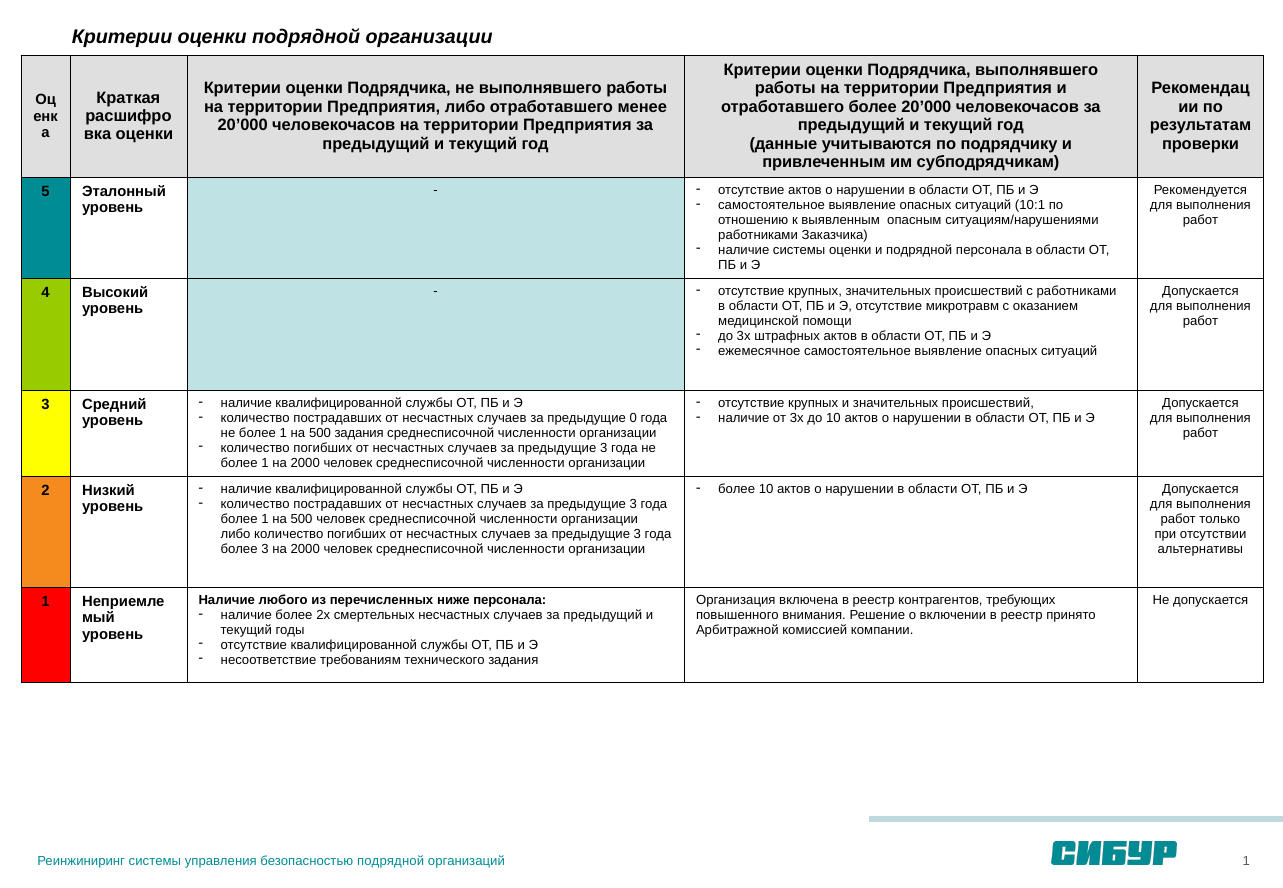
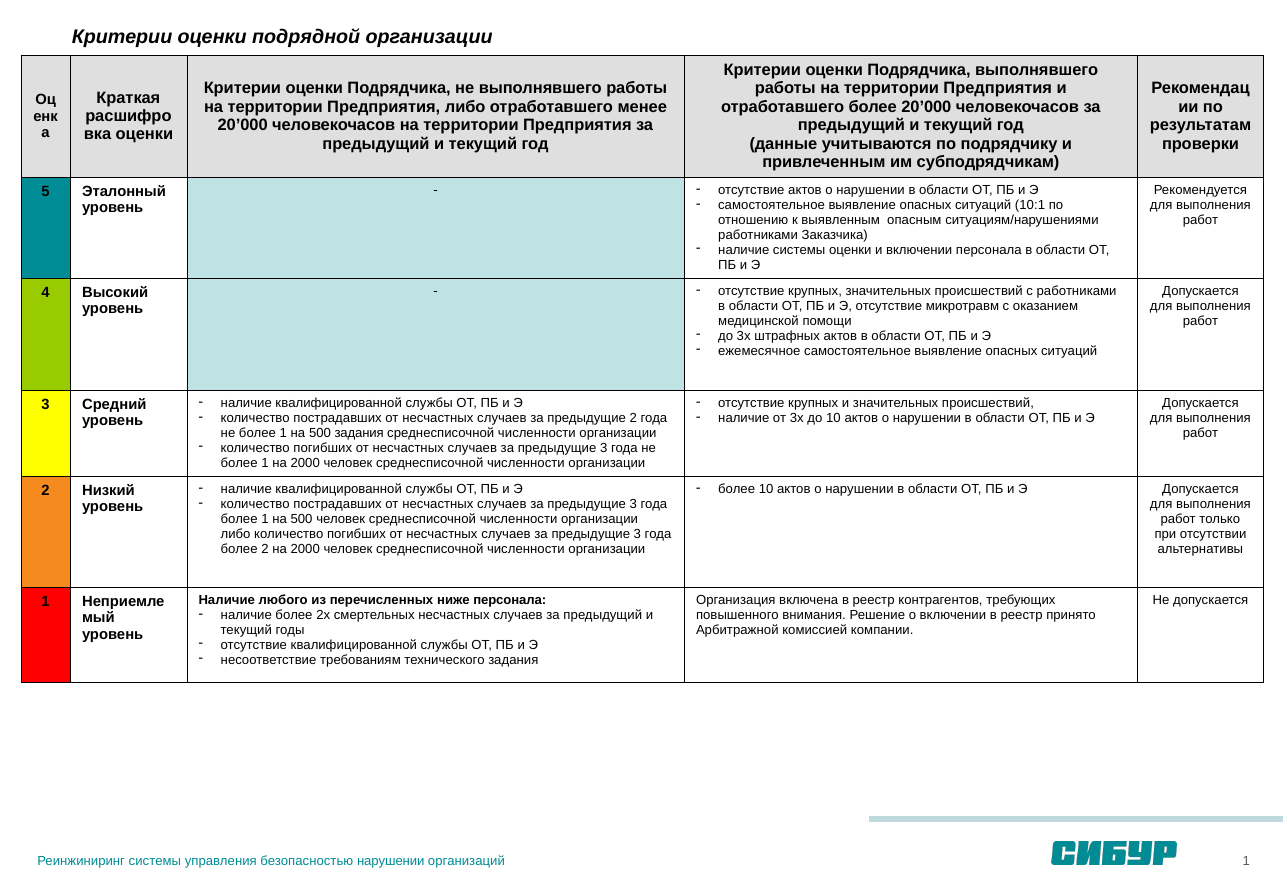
и подрядной: подрядной -> включении
предыдущие 0: 0 -> 2
более 3: 3 -> 2
безопасностью подрядной: подрядной -> нарушении
